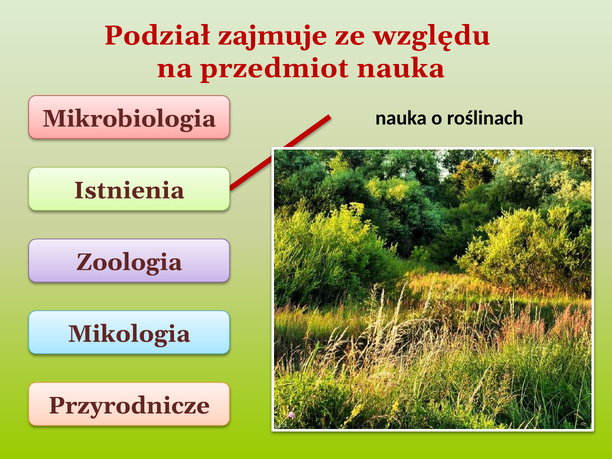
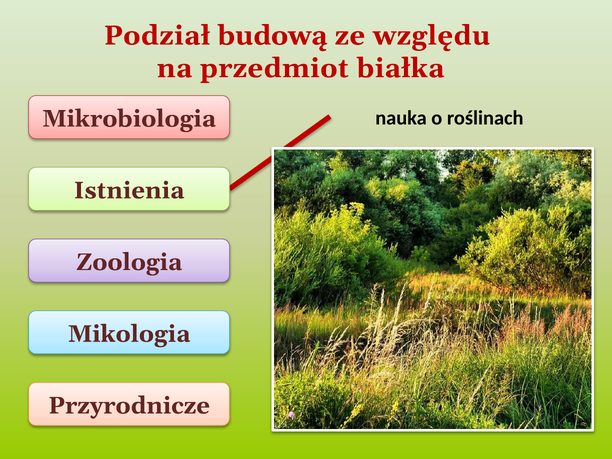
zajmuje: zajmuje -> budową
przedmiot nauka: nauka -> białka
